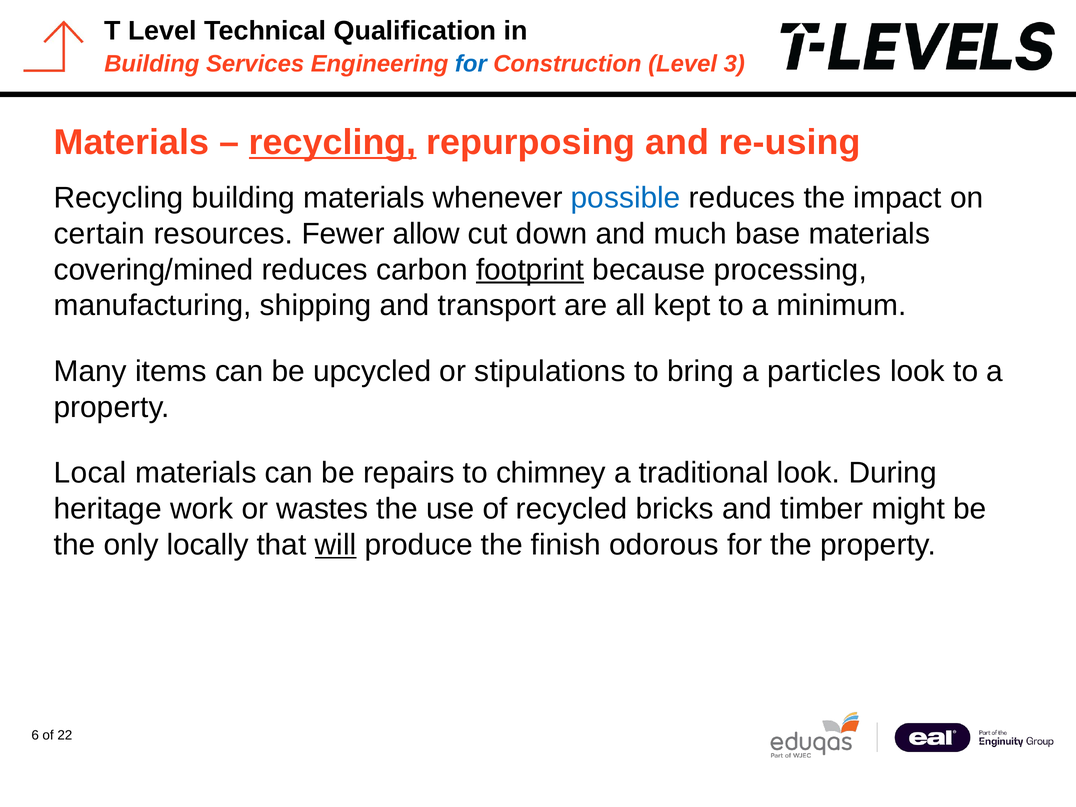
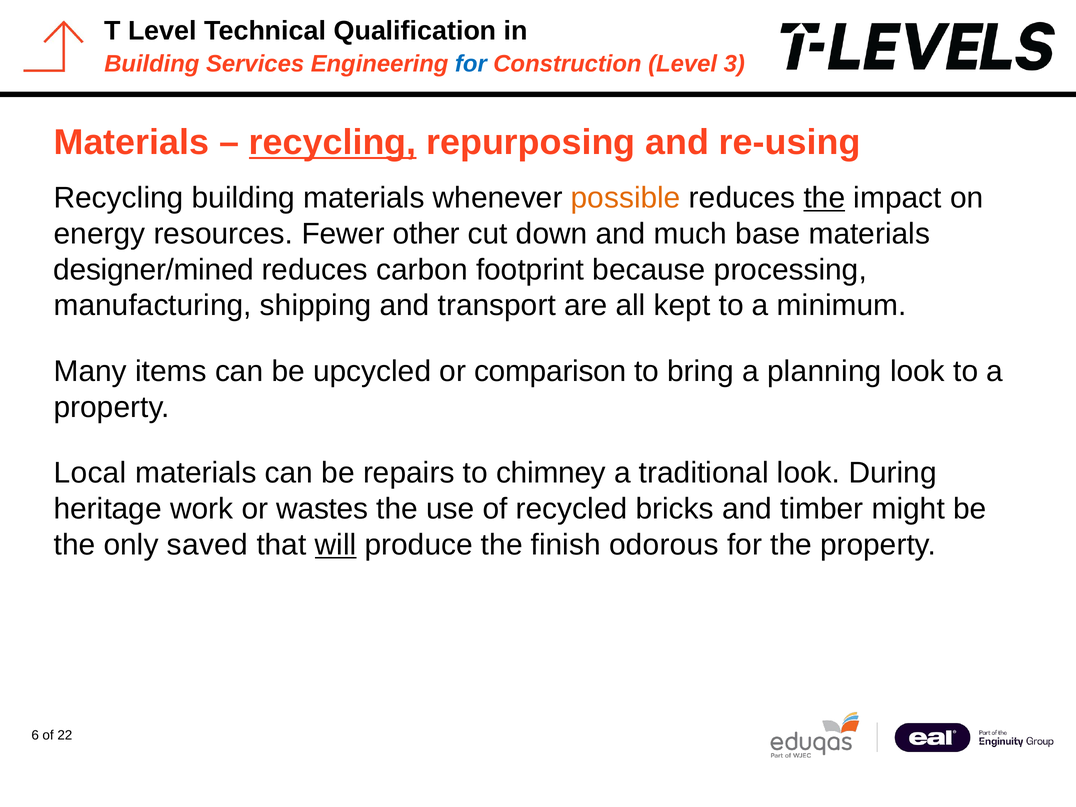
possible colour: blue -> orange
the at (824, 198) underline: none -> present
certain: certain -> energy
allow: allow -> other
covering/mined: covering/mined -> designer/mined
footprint underline: present -> none
stipulations: stipulations -> comparison
particles: particles -> planning
locally: locally -> saved
